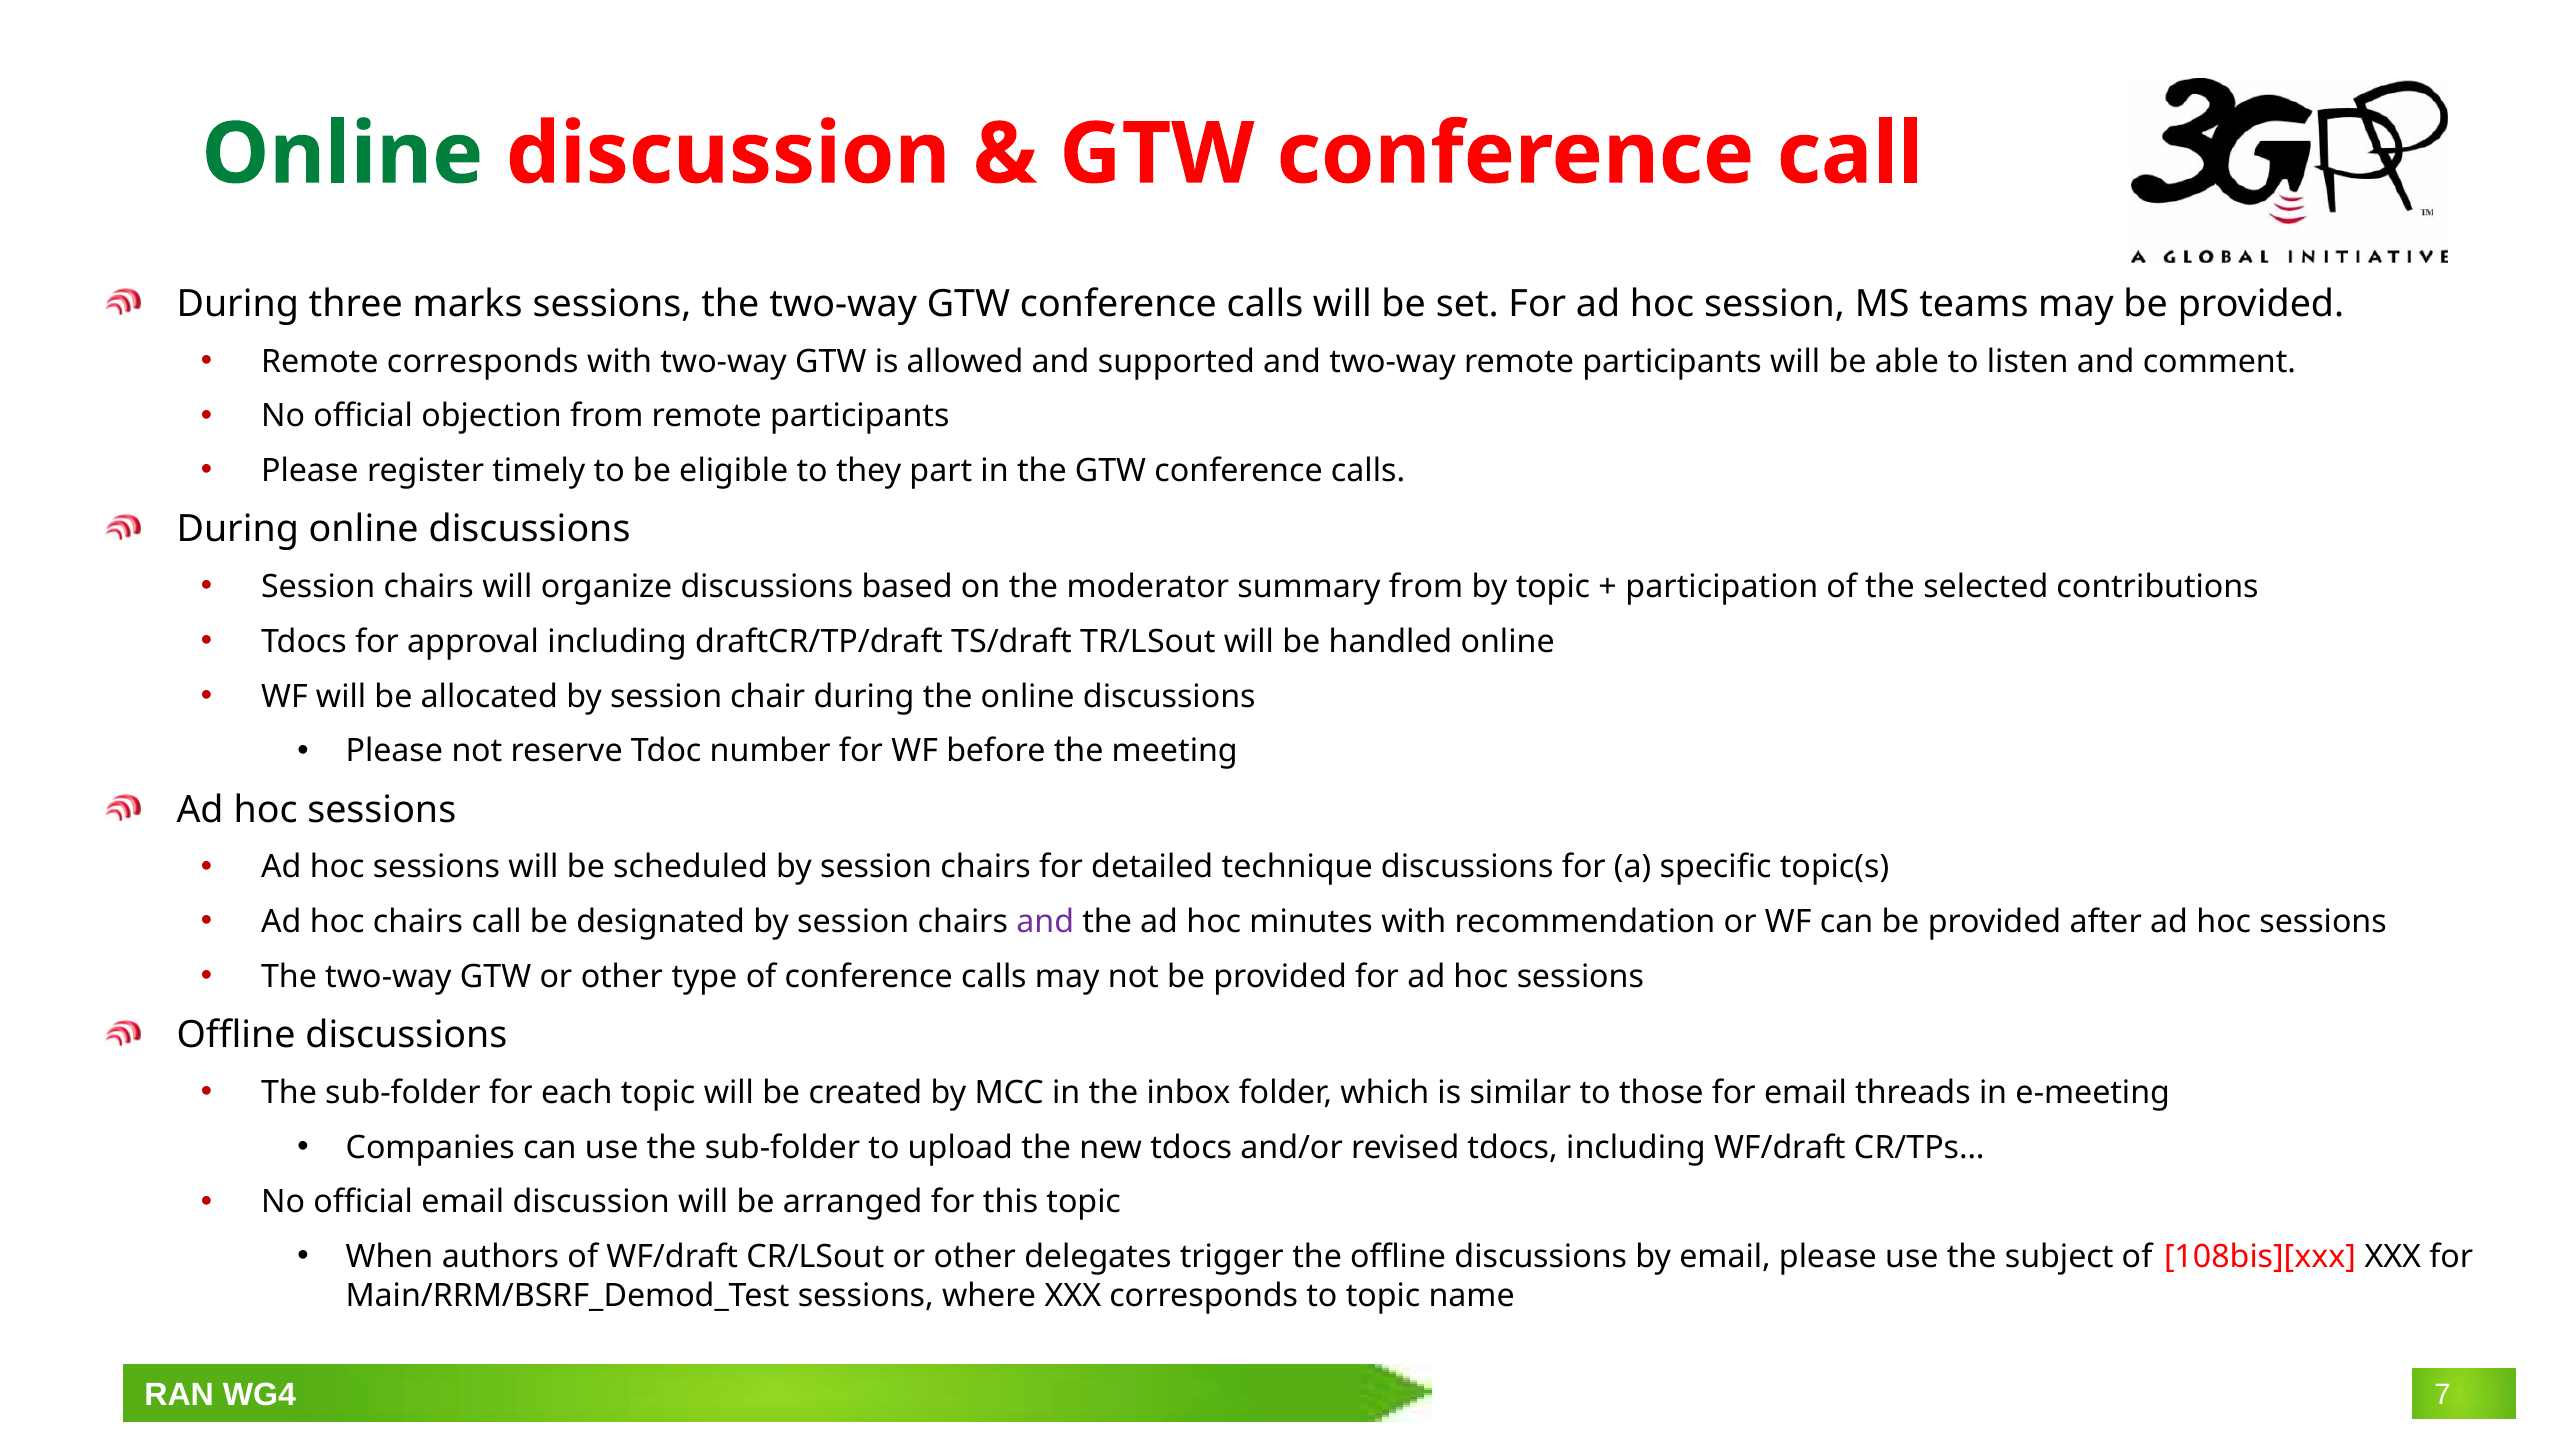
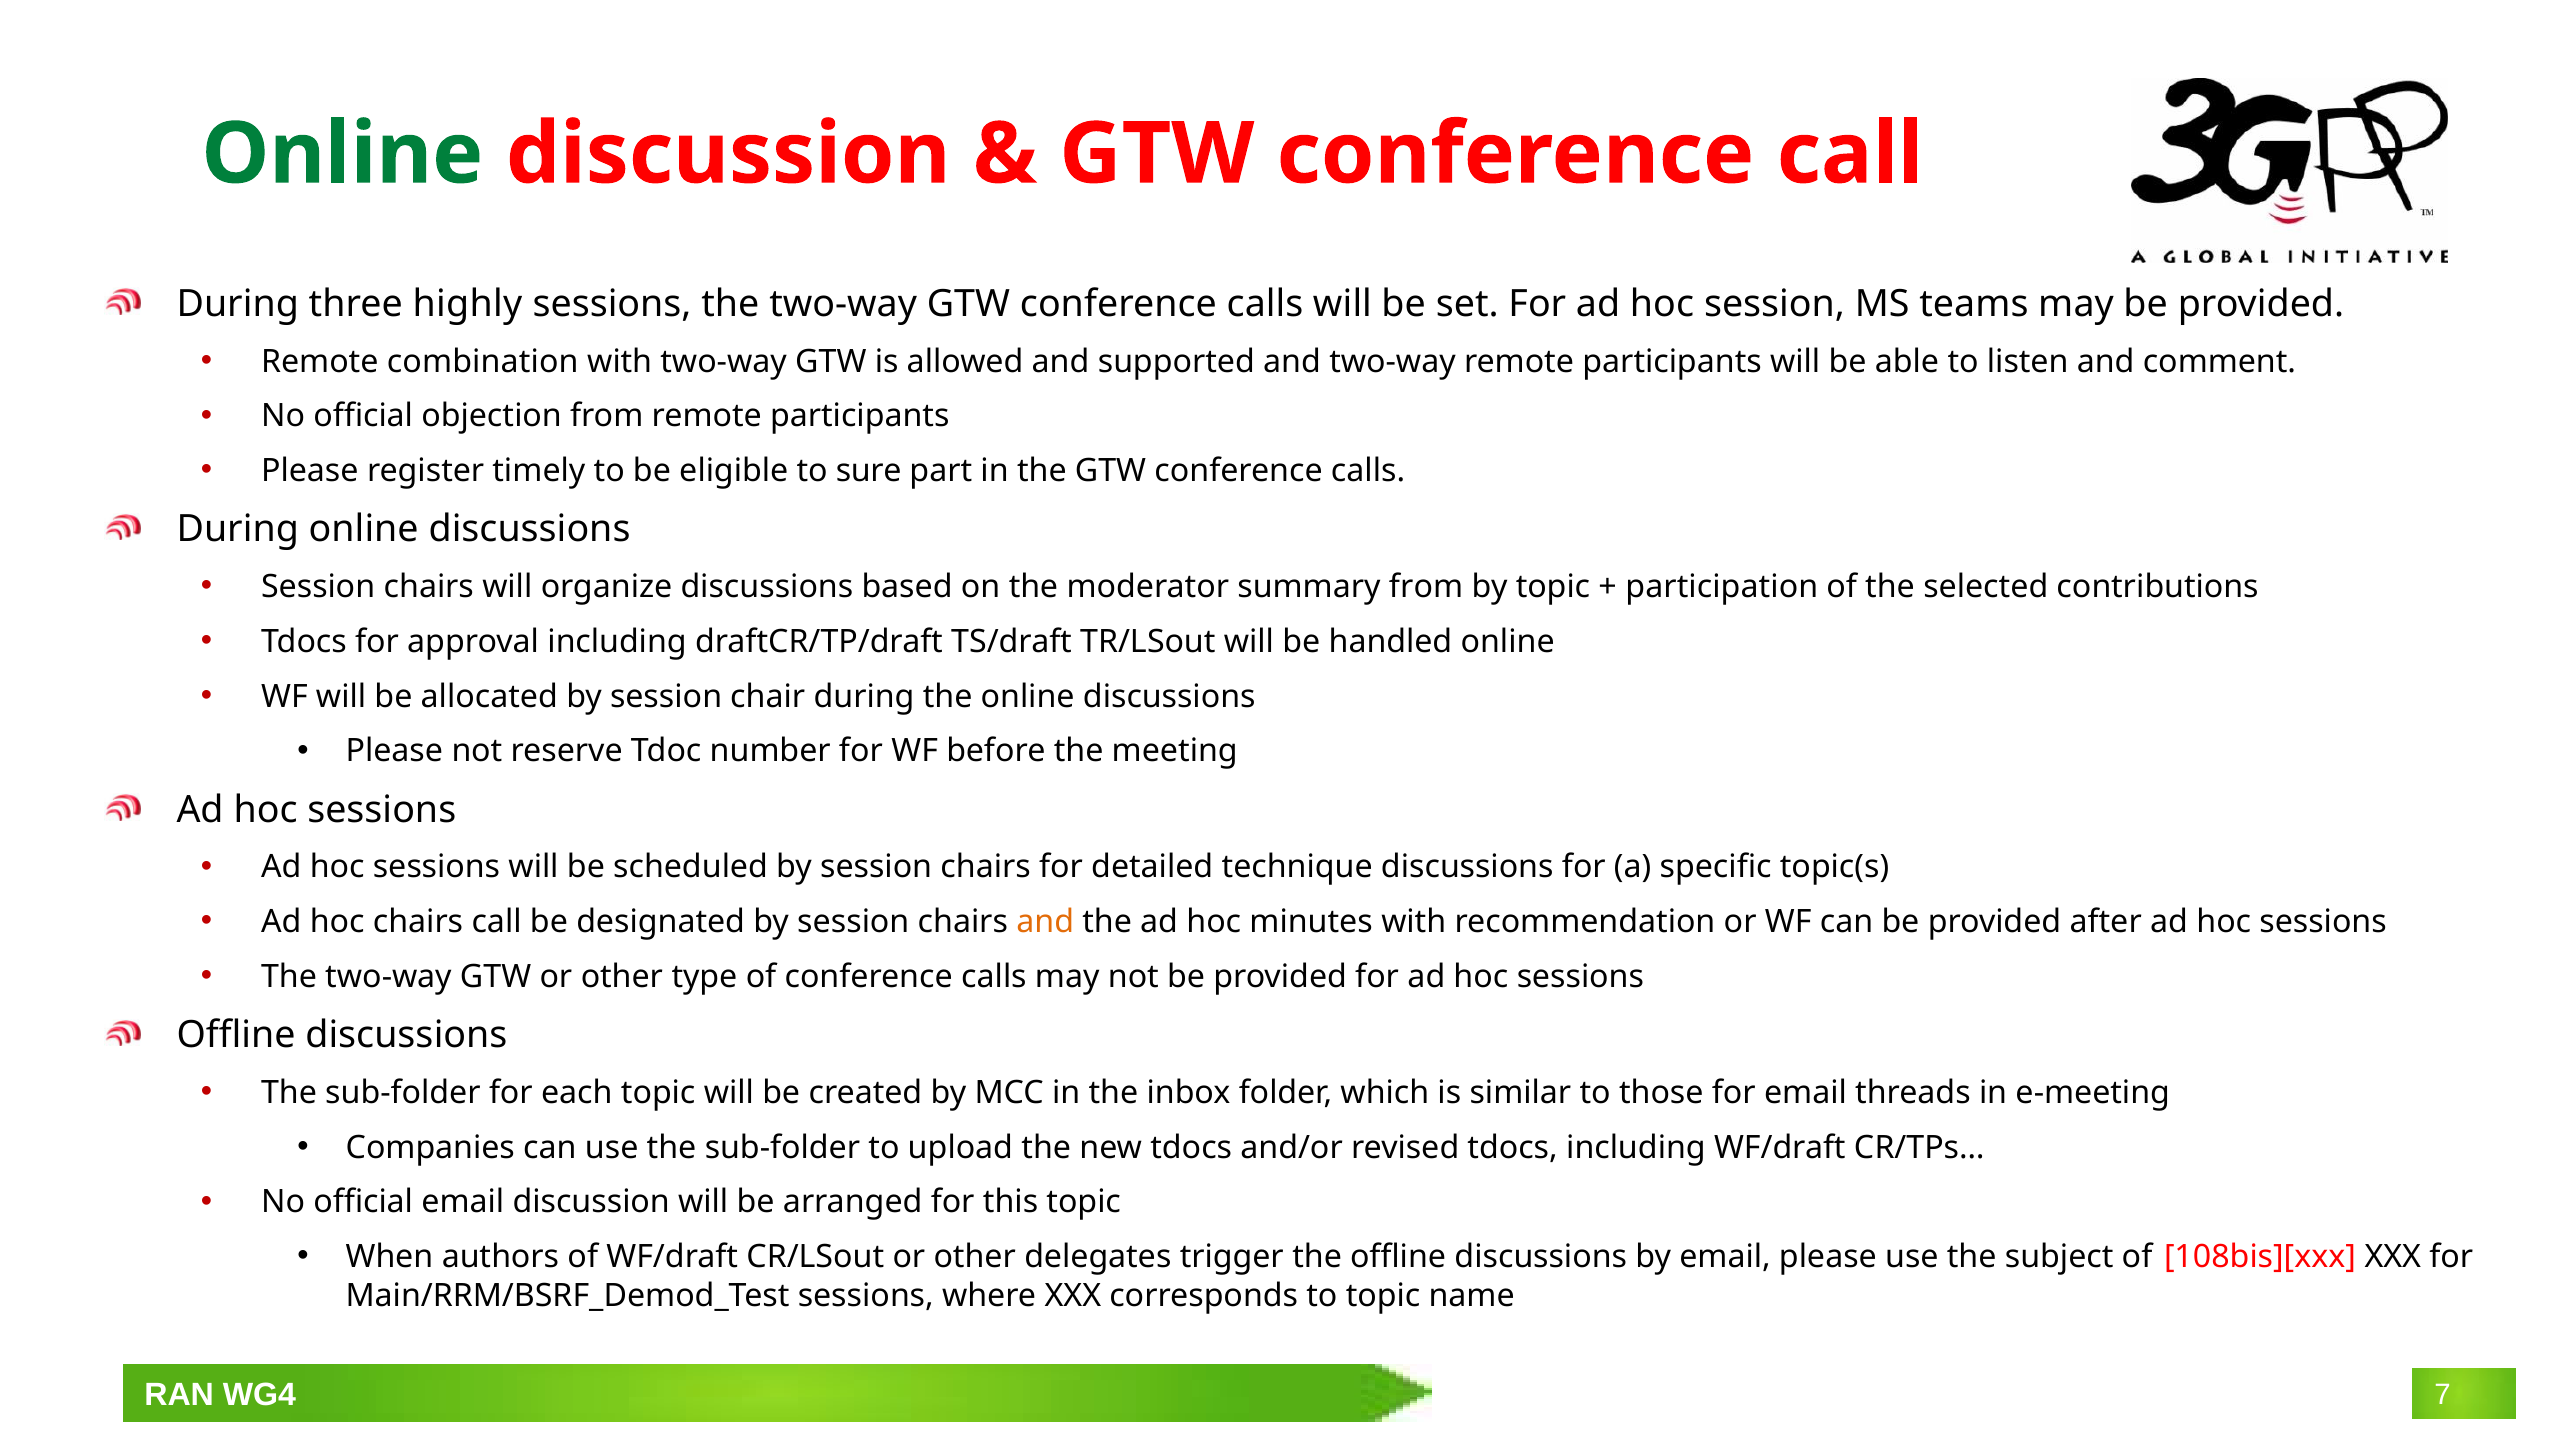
marks: marks -> highly
Remote corresponds: corresponds -> combination
they: they -> sure
and at (1045, 922) colour: purple -> orange
